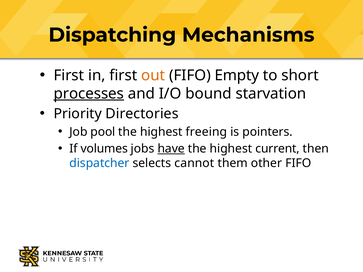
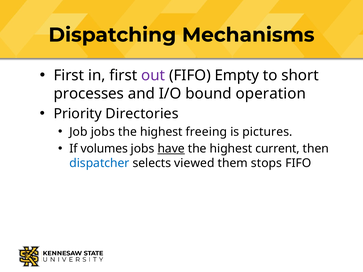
out colour: orange -> purple
processes underline: present -> none
starvation: starvation -> operation
Job pool: pool -> jobs
pointers: pointers -> pictures
cannot: cannot -> viewed
other: other -> stops
